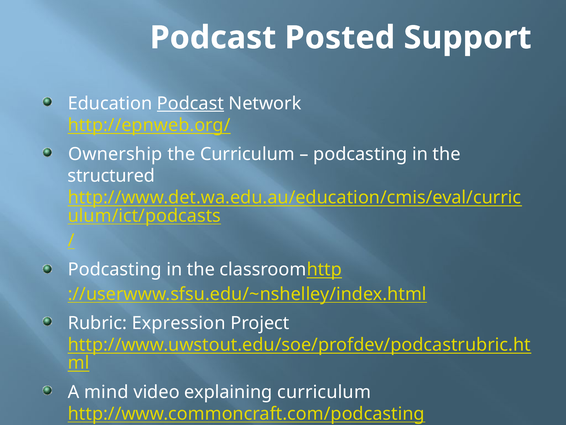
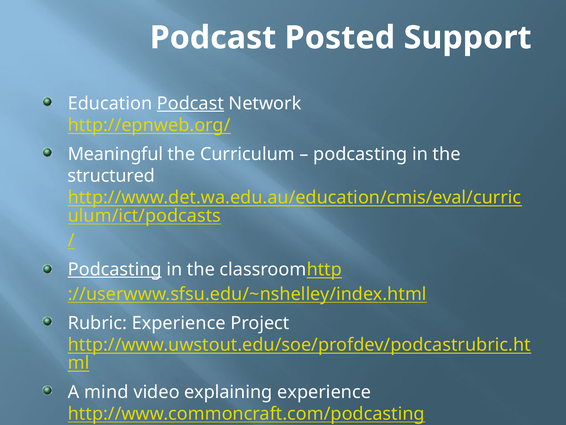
Ownership: Ownership -> Meaningful
Podcasting at (115, 269) underline: none -> present
Rubric Expression: Expression -> Experience
explaining curriculum: curriculum -> experience
